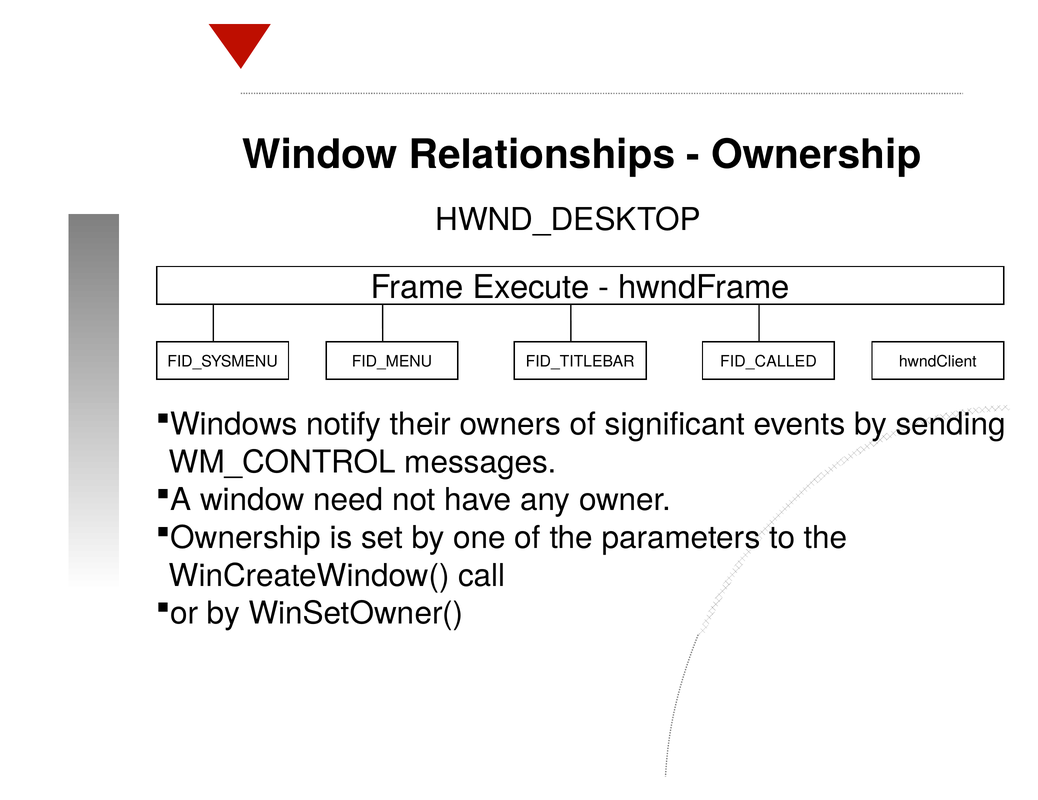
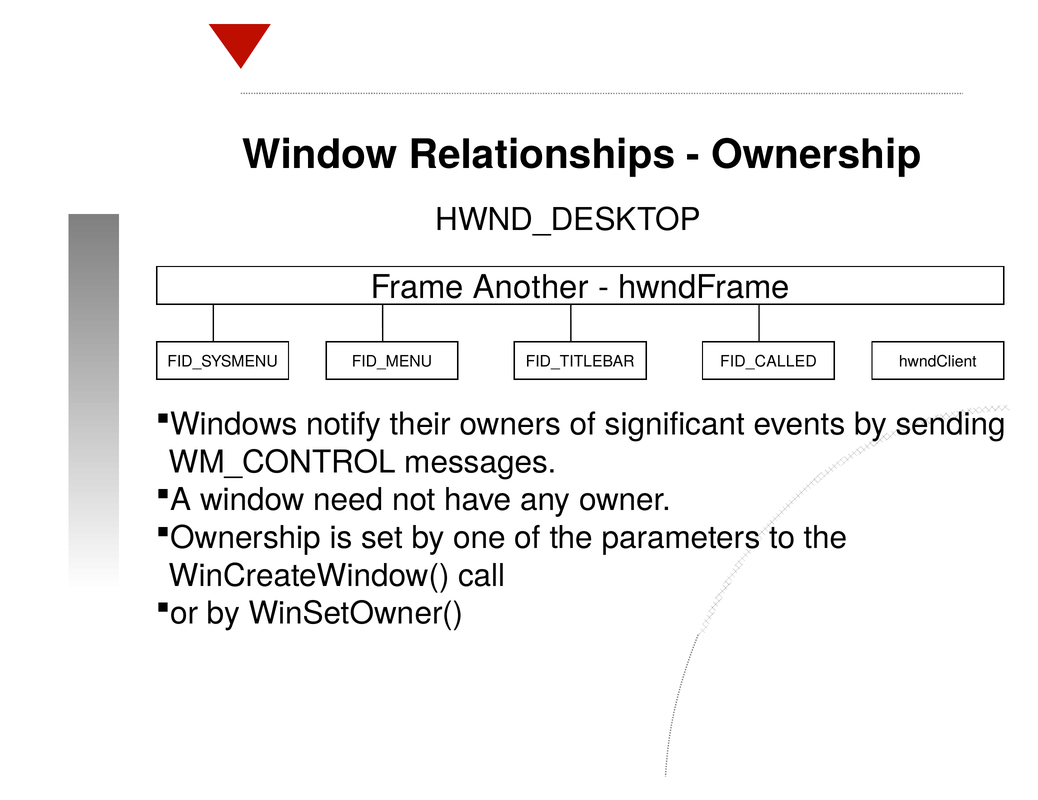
Execute: Execute -> Another
